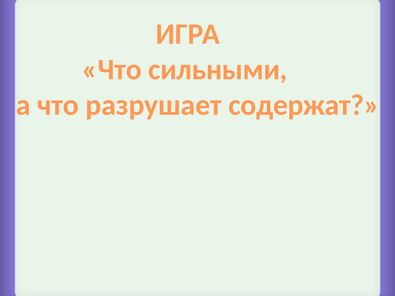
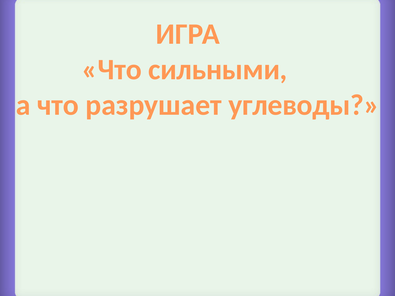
содержат: содержат -> углеводы
